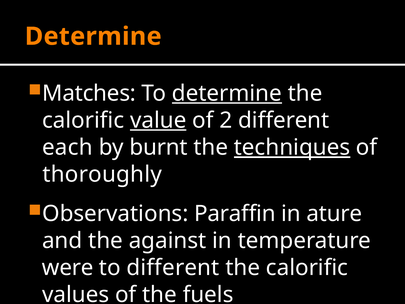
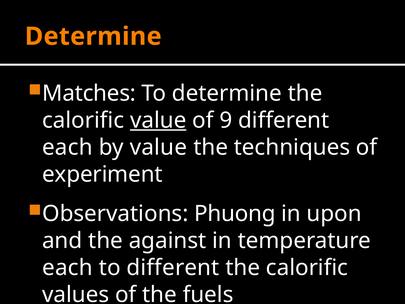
determine at (227, 93) underline: present -> none
2: 2 -> 9
by burnt: burnt -> value
techniques underline: present -> none
thoroughly: thoroughly -> experiment
Paraffin: Paraffin -> Phuong
ature: ature -> upon
were at (68, 267): were -> each
